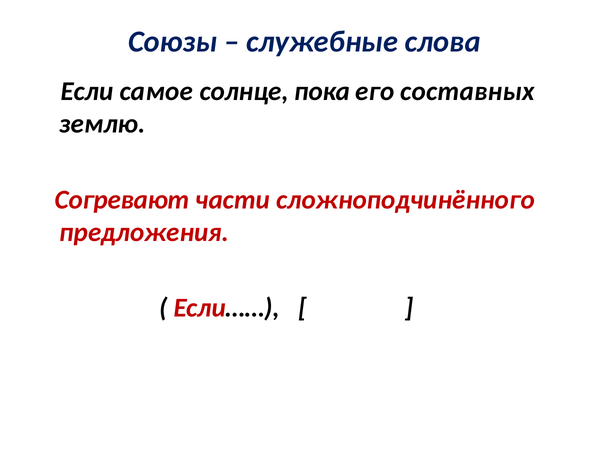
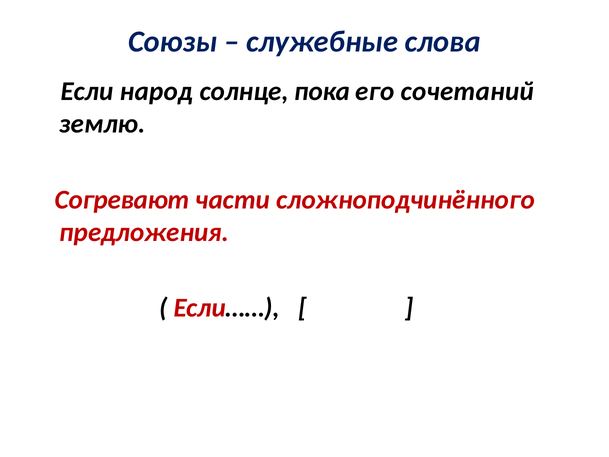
самое: самое -> народ
составных: составных -> сочетаний
